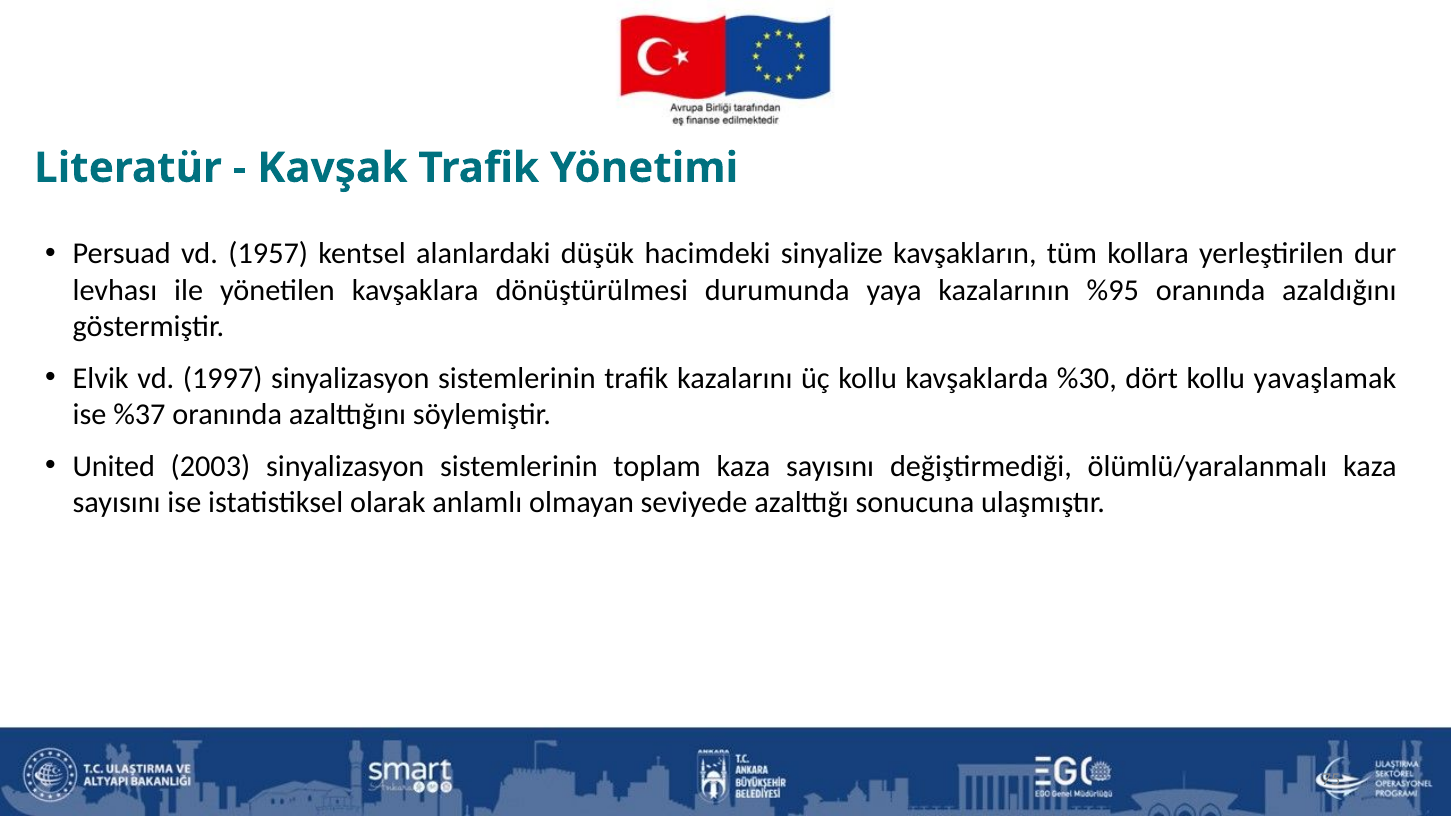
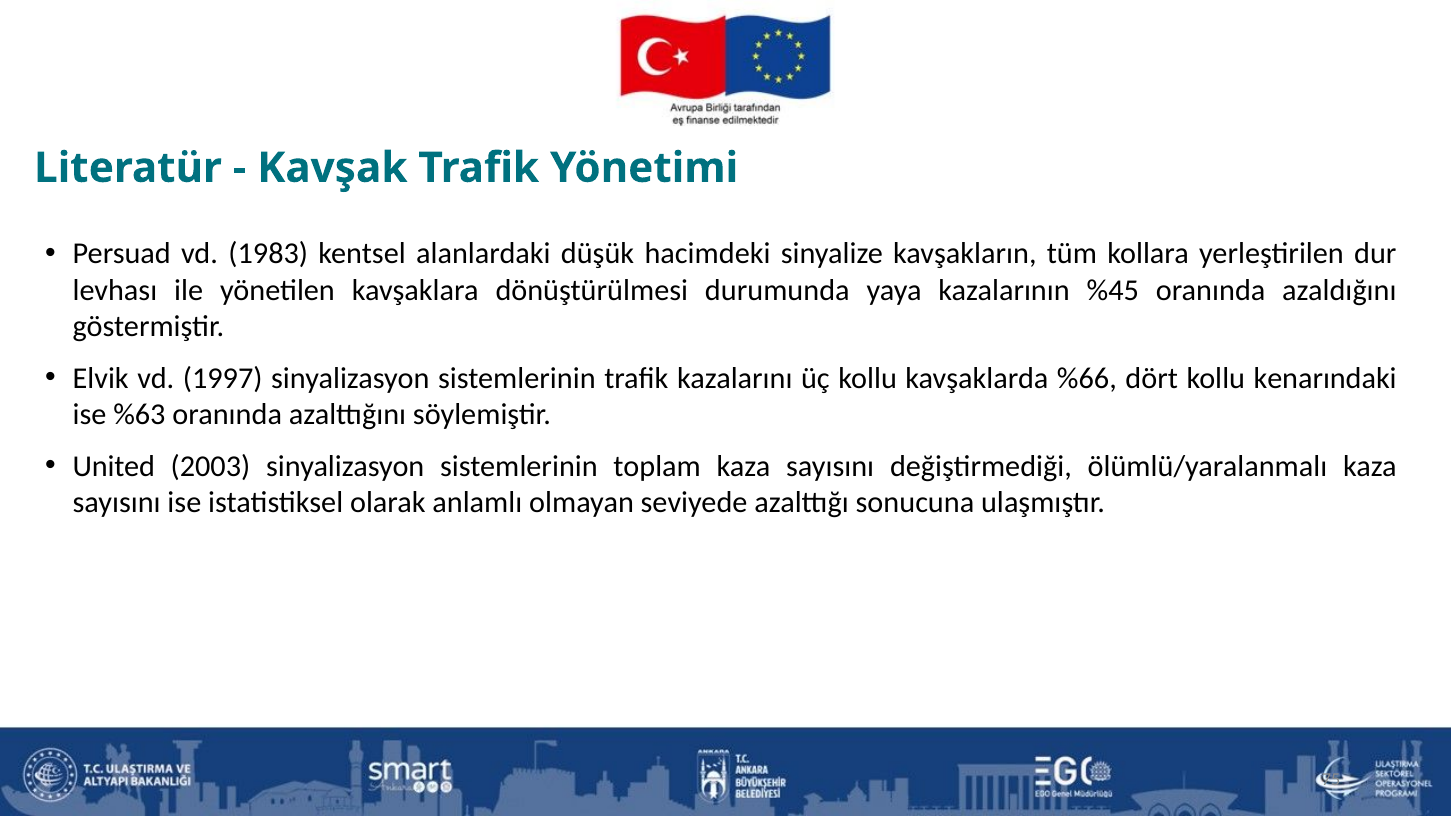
1957: 1957 -> 1983
%95: %95 -> %45
%30: %30 -> %66
yavaşlamak: yavaşlamak -> kenarındaki
%37: %37 -> %63
